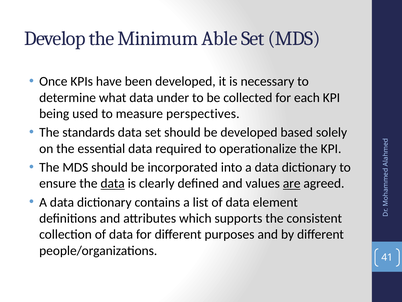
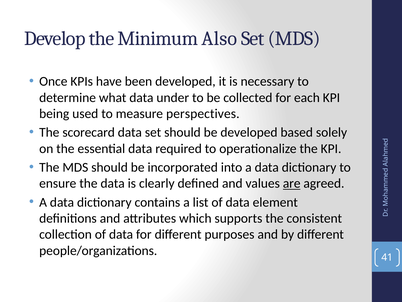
Able: Able -> Also
standards: standards -> scorecard
data at (113, 183) underline: present -> none
